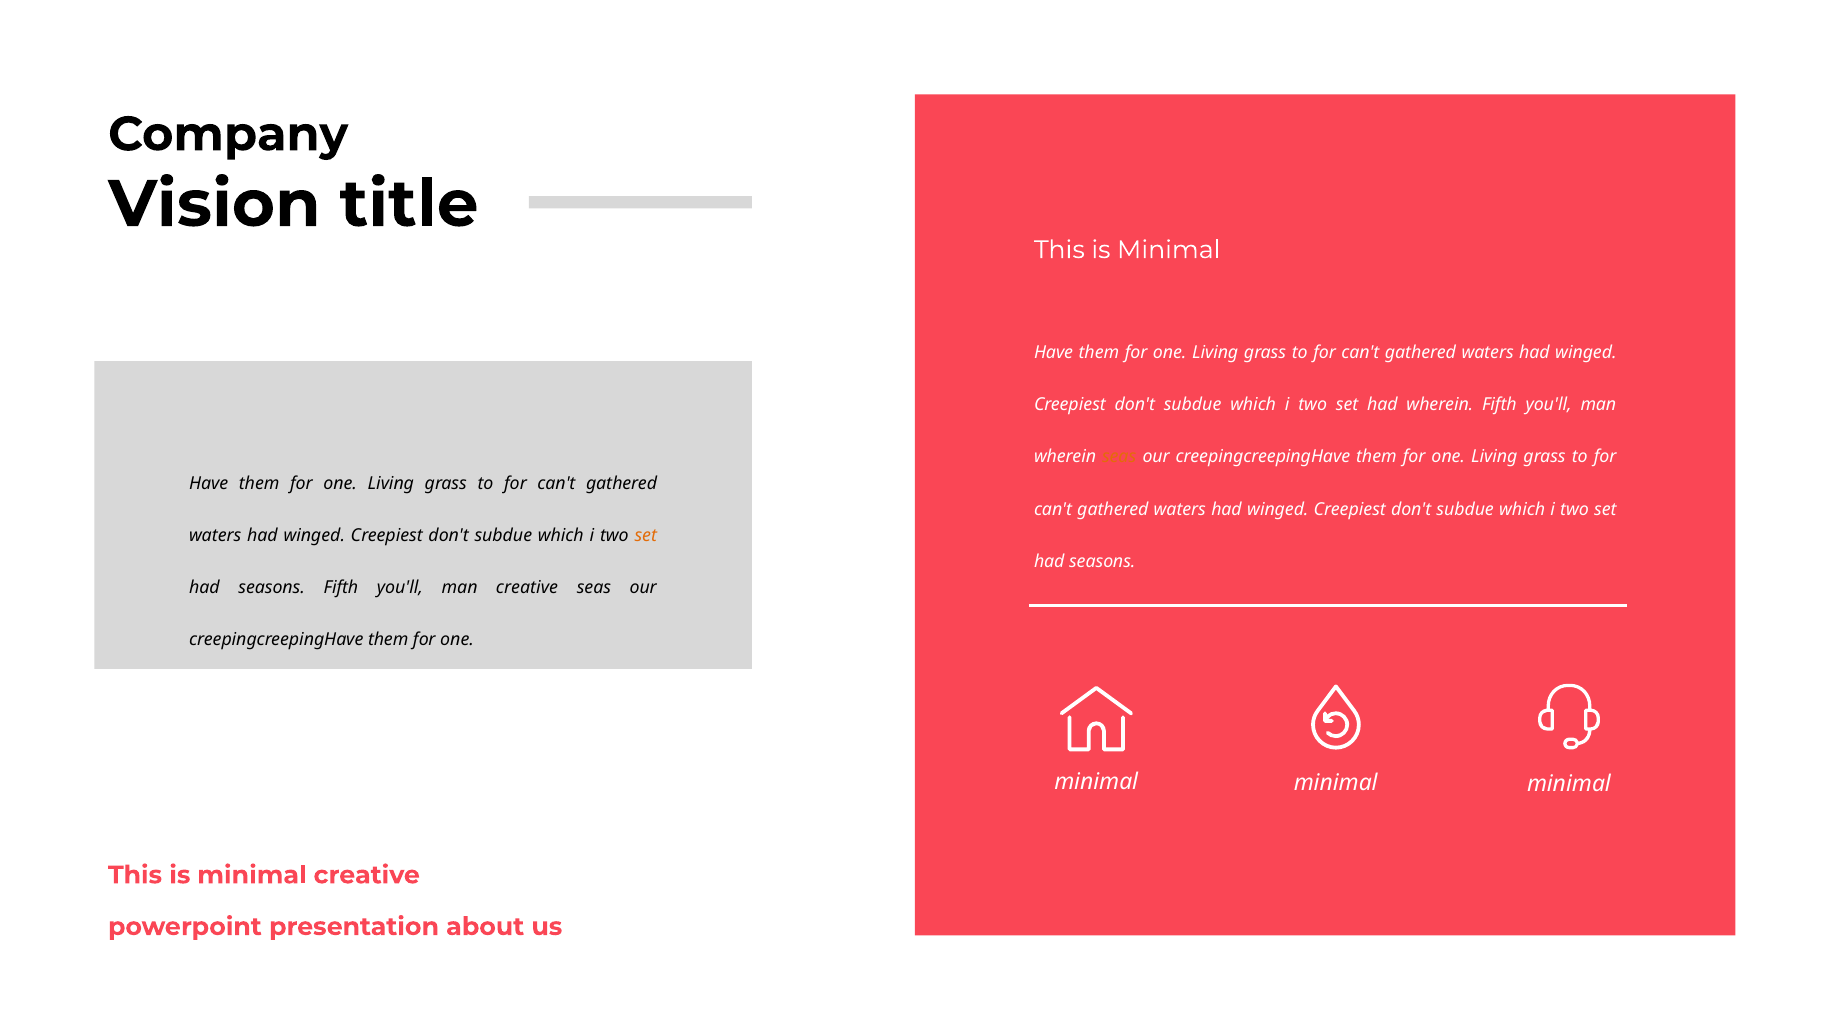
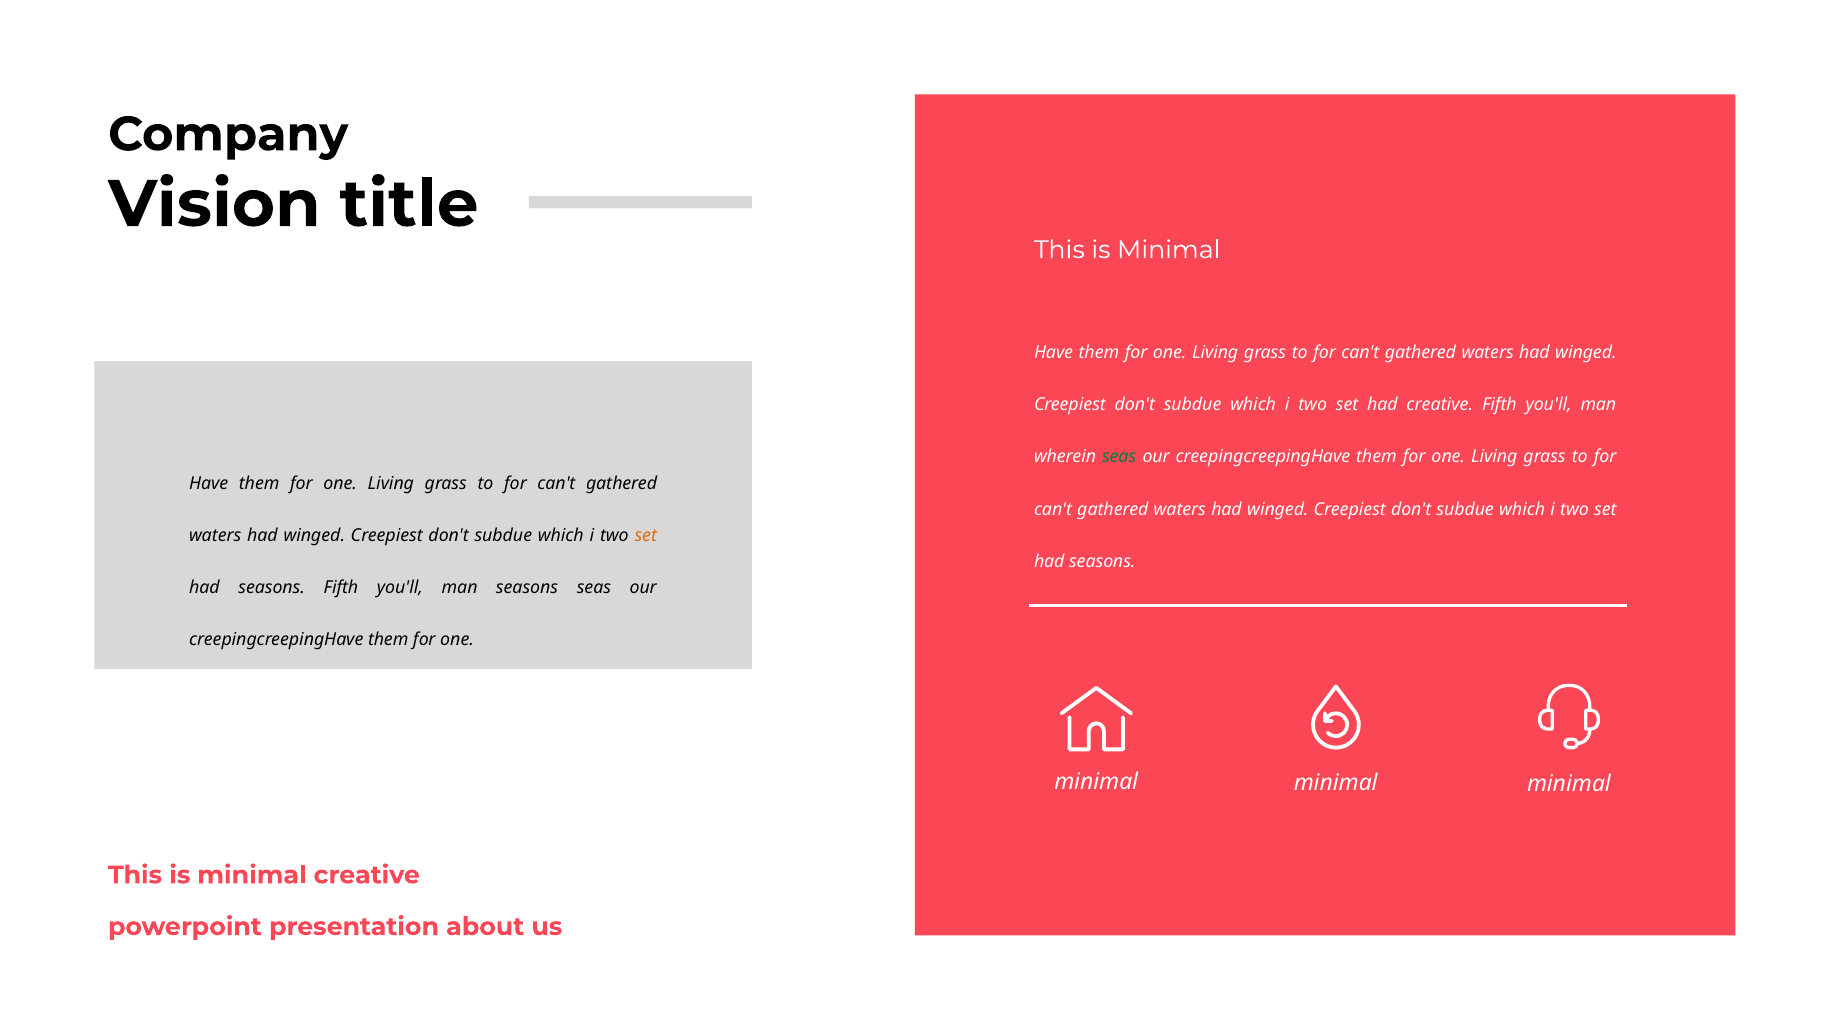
had wherein: wherein -> creative
seas at (1119, 457) colour: orange -> green
man creative: creative -> seasons
